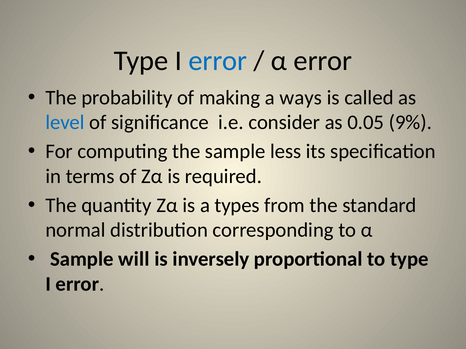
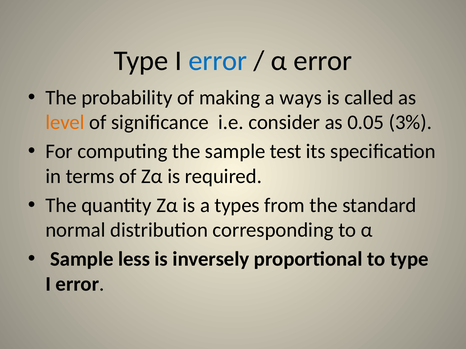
level colour: blue -> orange
9%: 9% -> 3%
less: less -> test
will: will -> less
